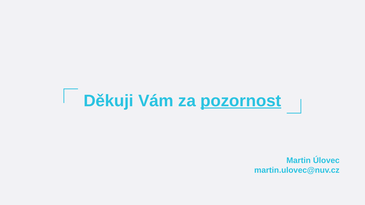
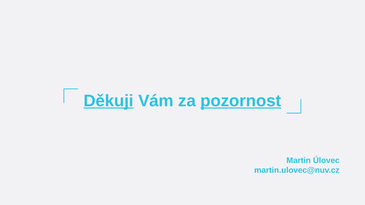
Děkuji underline: none -> present
